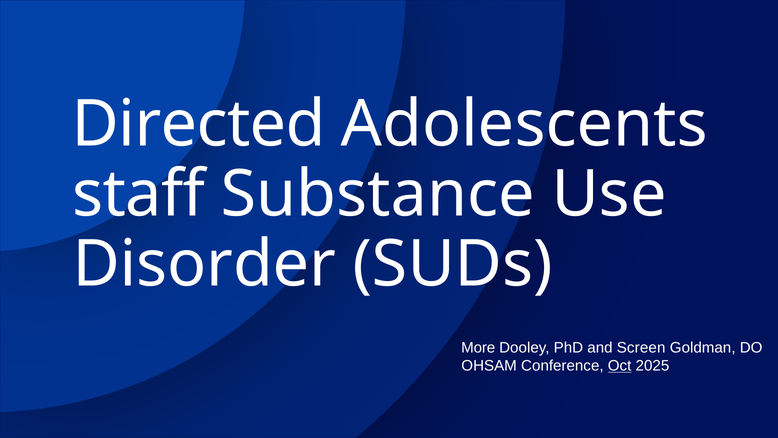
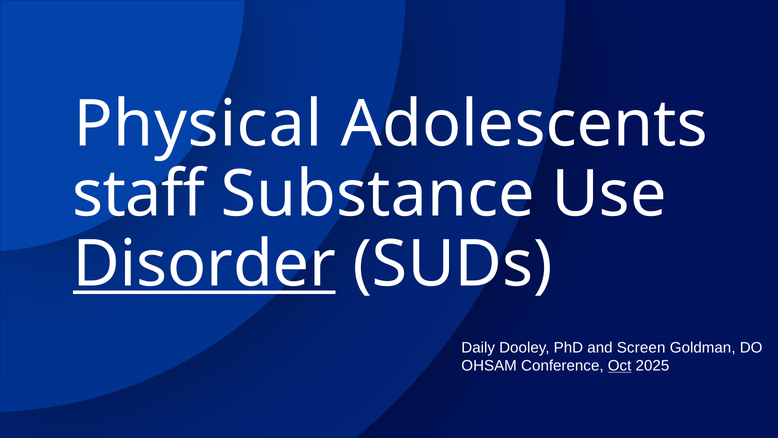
Directed: Directed -> Physical
Disorder underline: none -> present
More: More -> Daily
